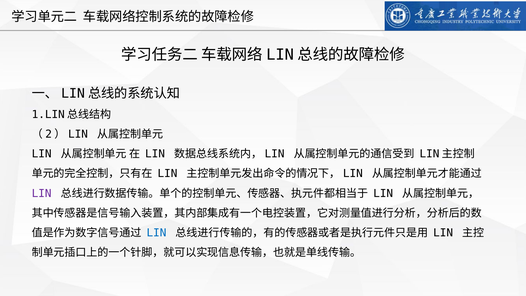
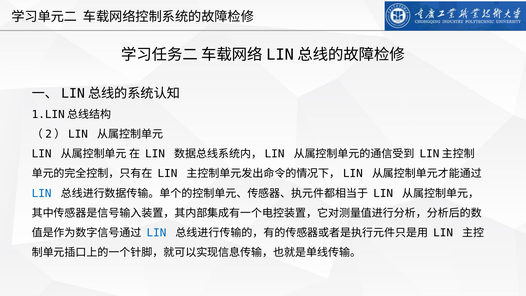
LIN at (42, 193) colour: purple -> blue
